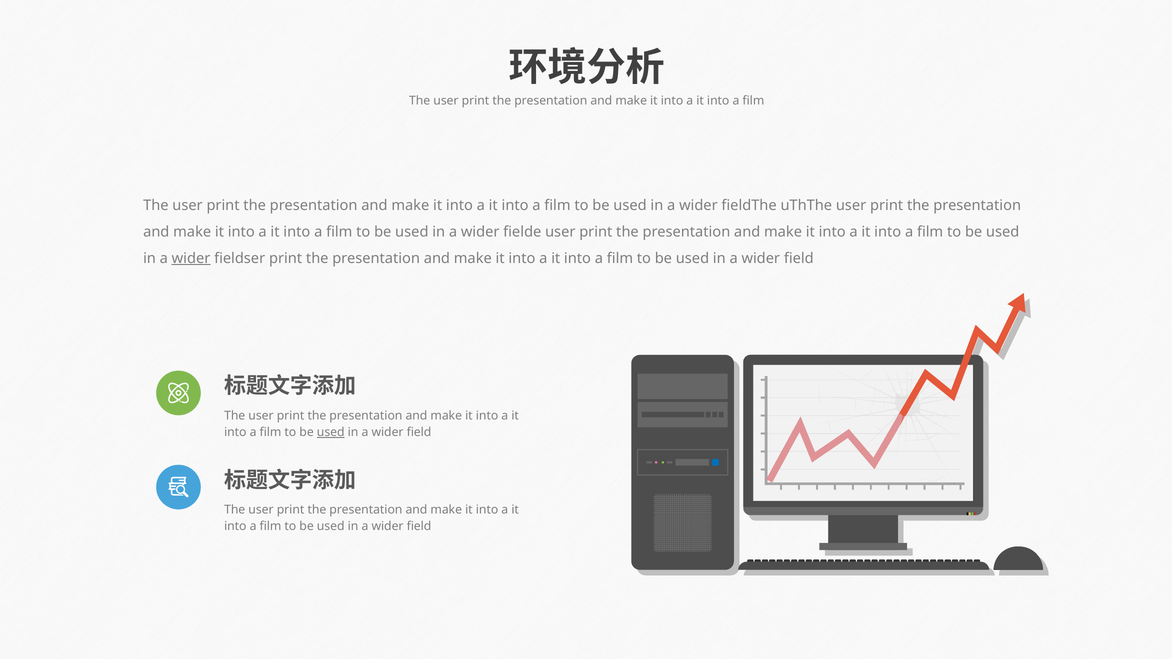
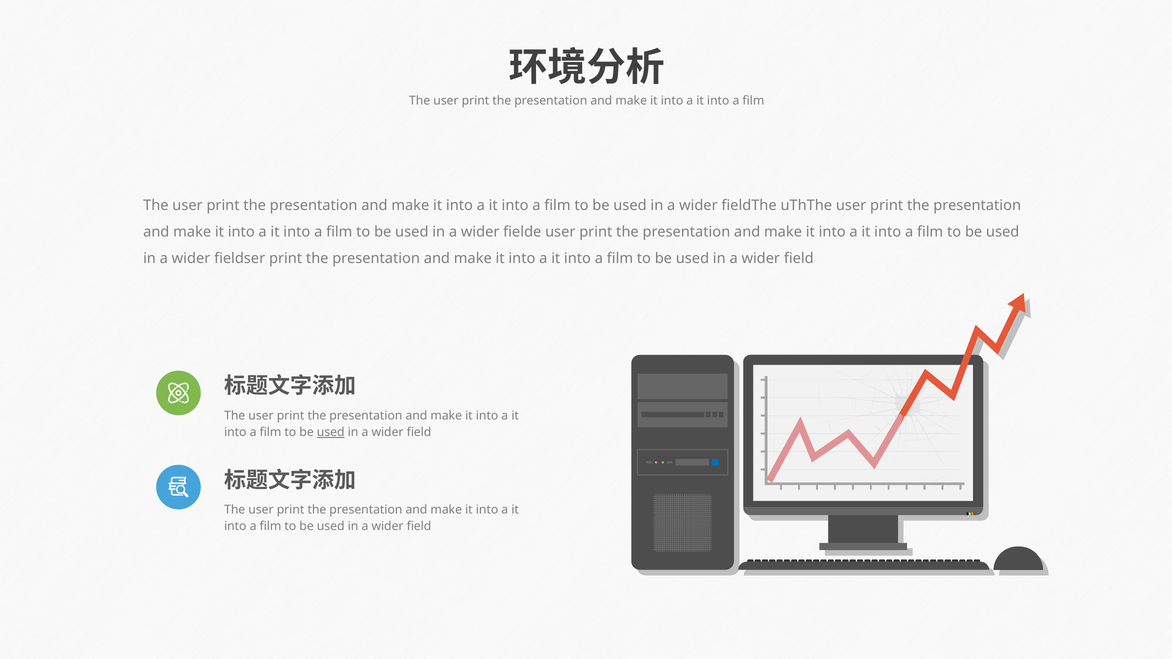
wider at (191, 258) underline: present -> none
